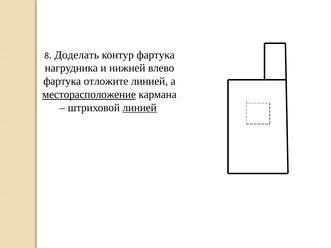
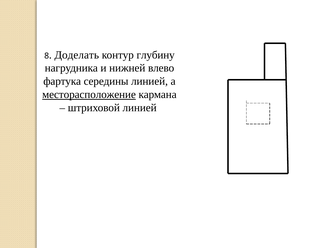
контур фартука: фартука -> глубину
отложите: отложите -> середины
линией at (140, 108) underline: present -> none
